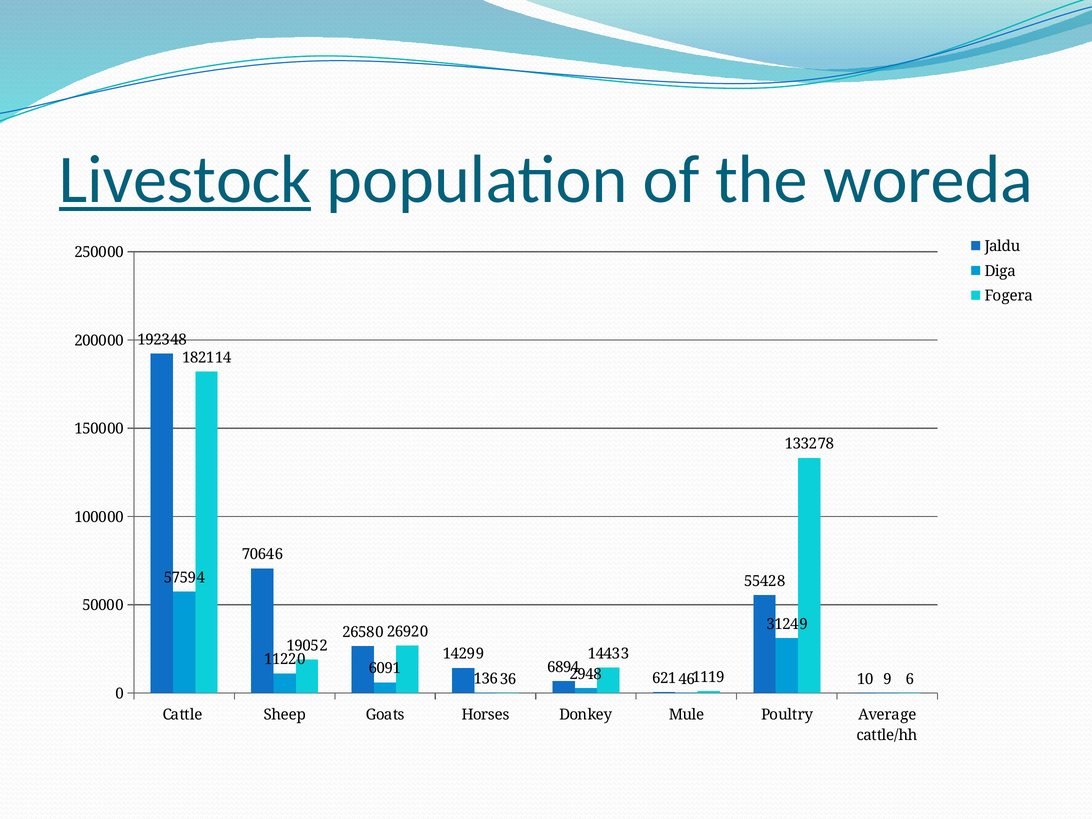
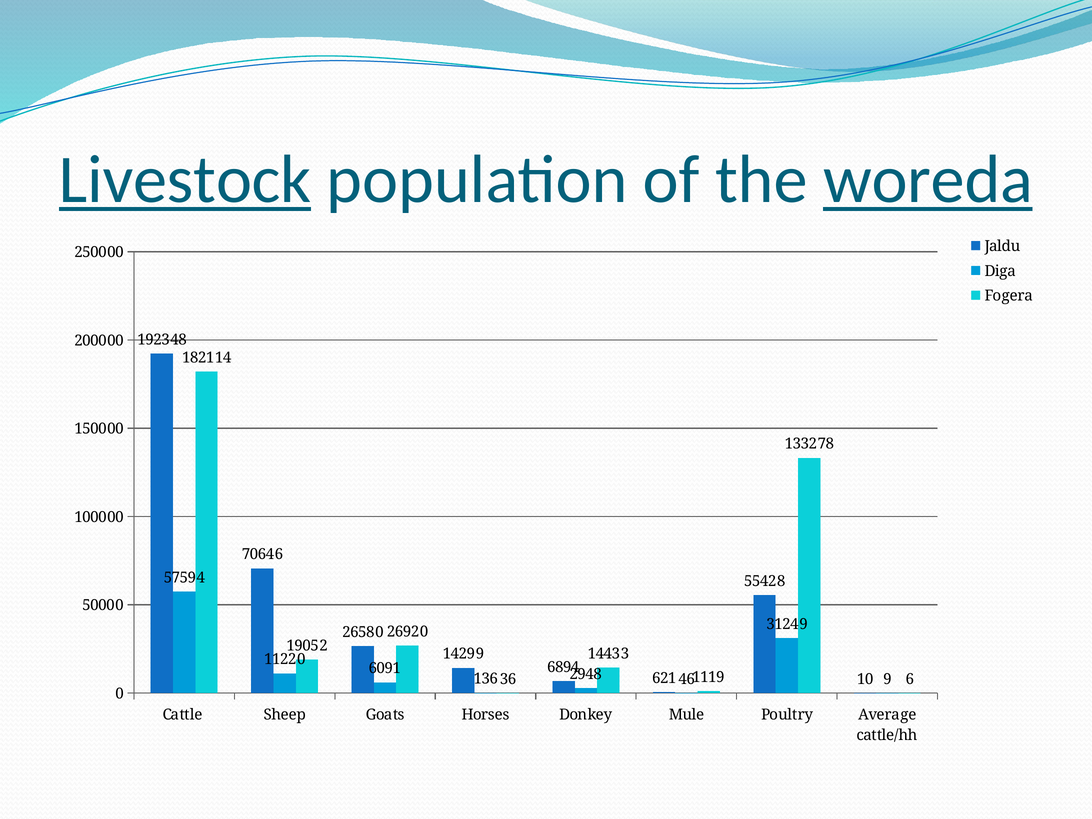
woreda underline: none -> present
